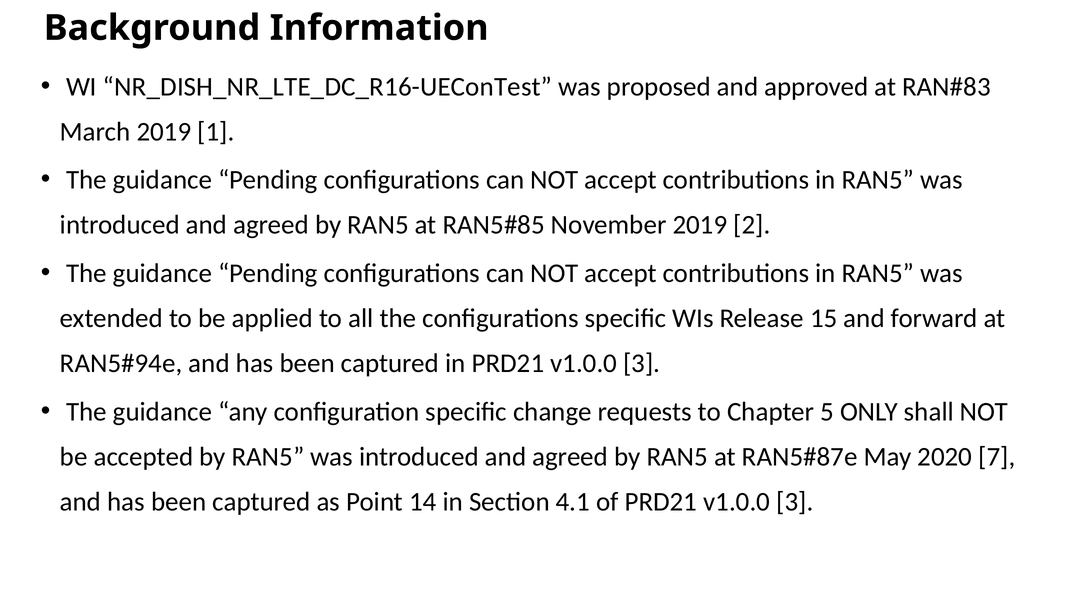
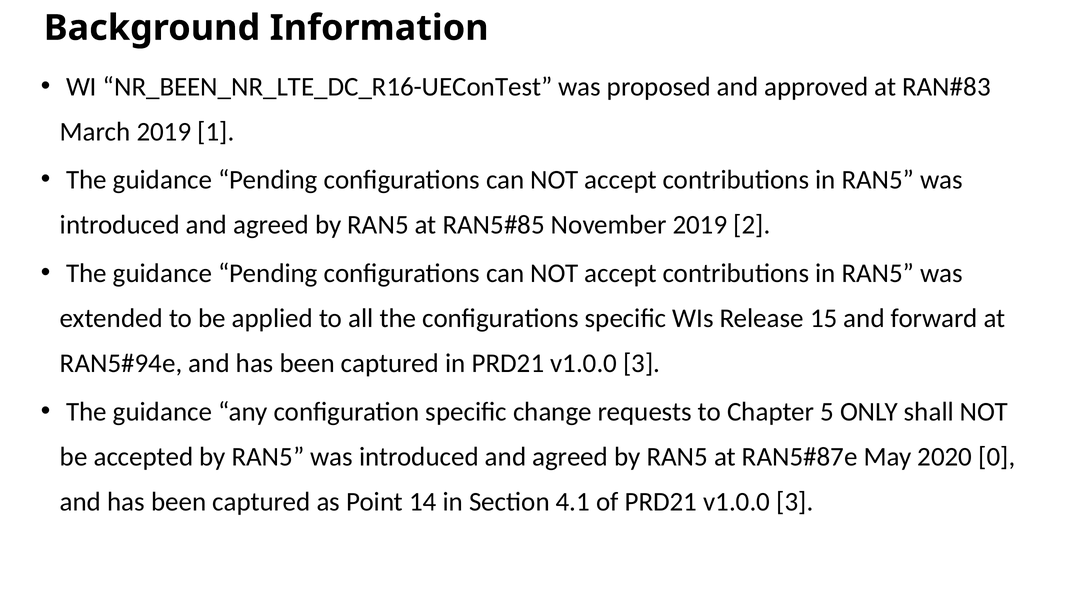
NR_DISH_NR_LTE_DC_R16-UEConTest: NR_DISH_NR_LTE_DC_R16-UEConTest -> NR_BEEN_NR_LTE_DC_R16-UEConTest
7: 7 -> 0
